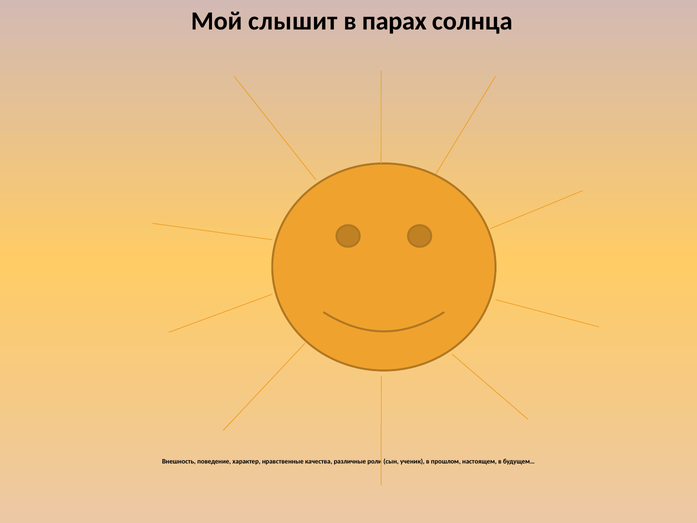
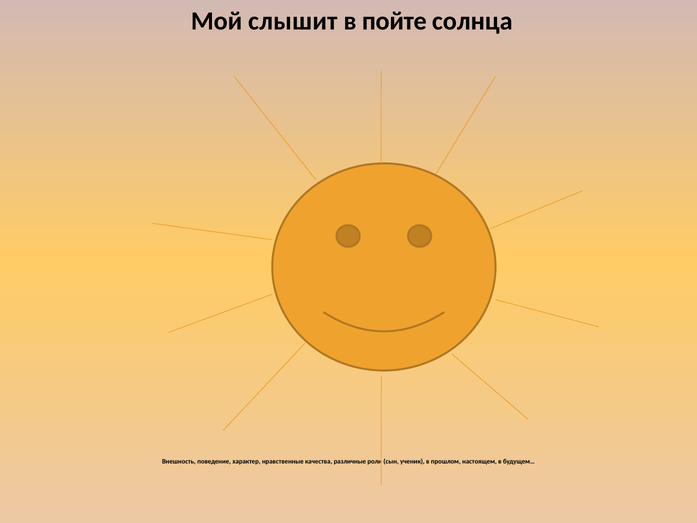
парах: парах -> пойте
